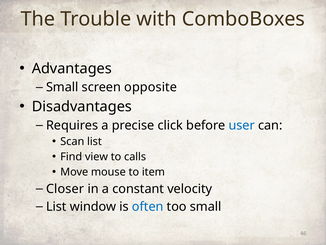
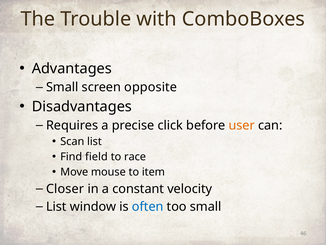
user colour: blue -> orange
view: view -> field
calls: calls -> race
